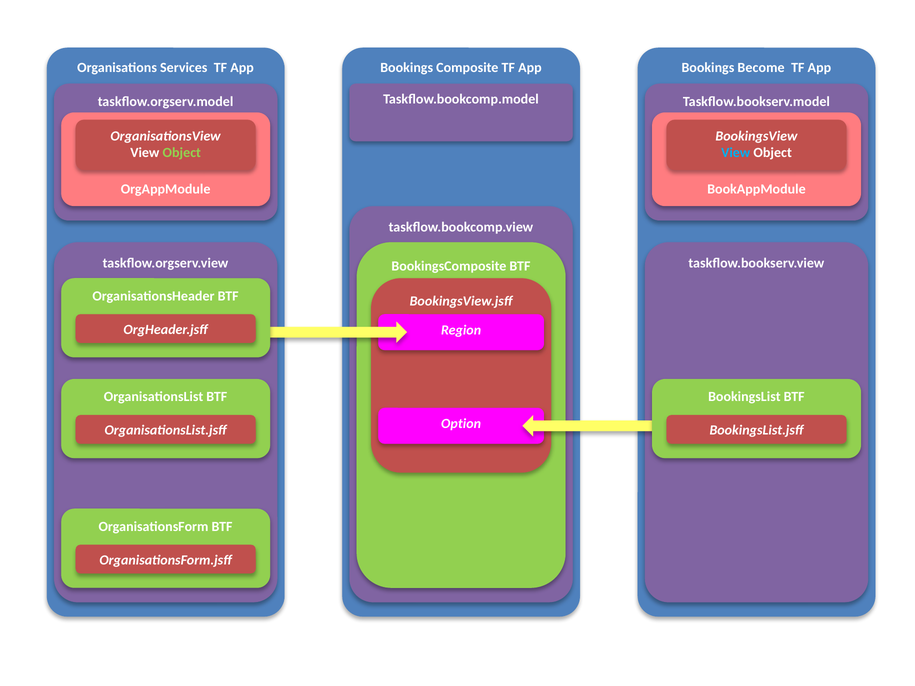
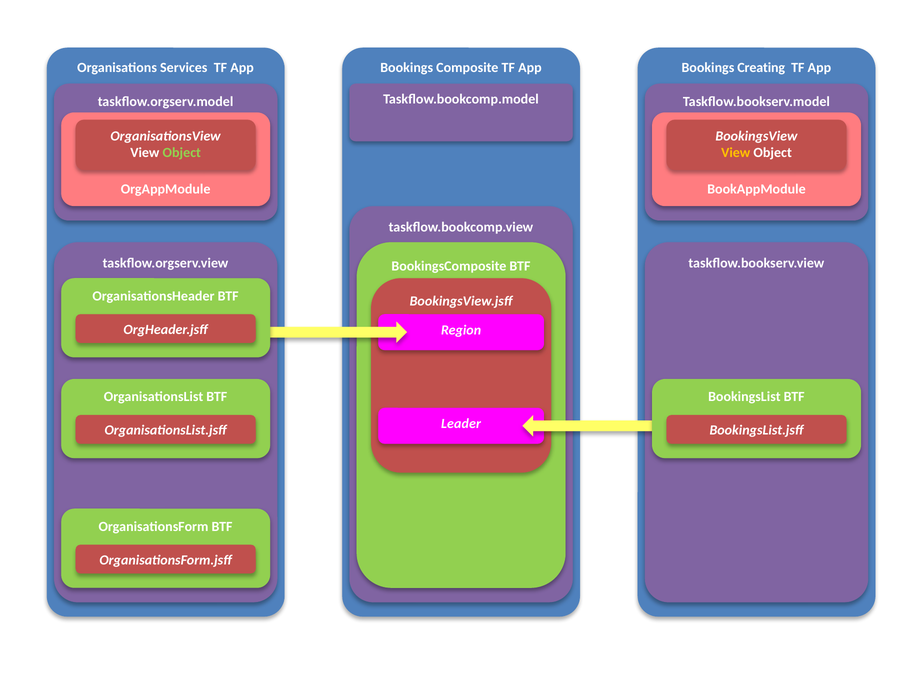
Become: Become -> Creating
View at (736, 153) colour: light blue -> yellow
Option: Option -> Leader
